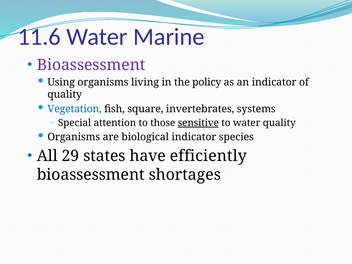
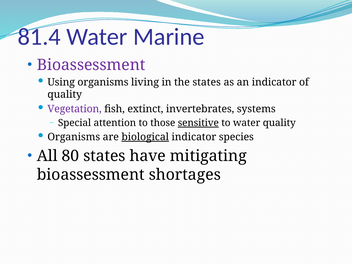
11.6: 11.6 -> 81.4
the policy: policy -> states
Vegetation colour: blue -> purple
square: square -> extinct
biological underline: none -> present
29: 29 -> 80
efficiently: efficiently -> mitigating
